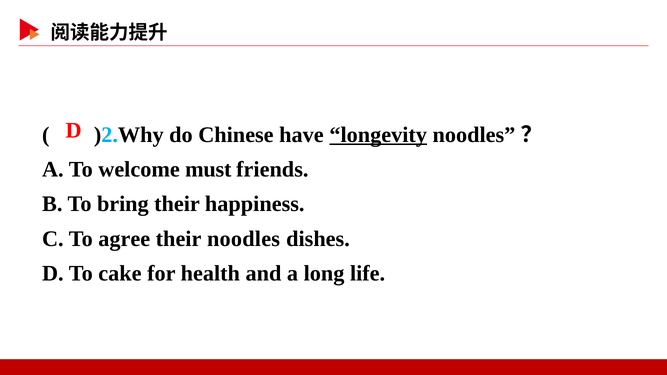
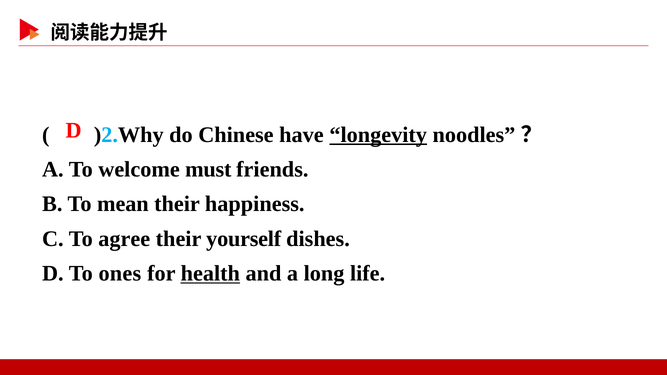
bring: bring -> mean
their noodles: noodles -> yourself
cake: cake -> ones
health underline: none -> present
